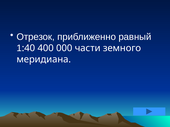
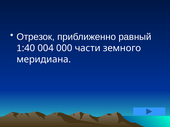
400: 400 -> 004
